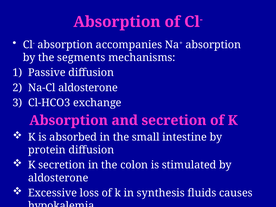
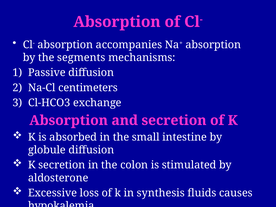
Na-Cl aldosterone: aldosterone -> centimeters
protein: protein -> globule
